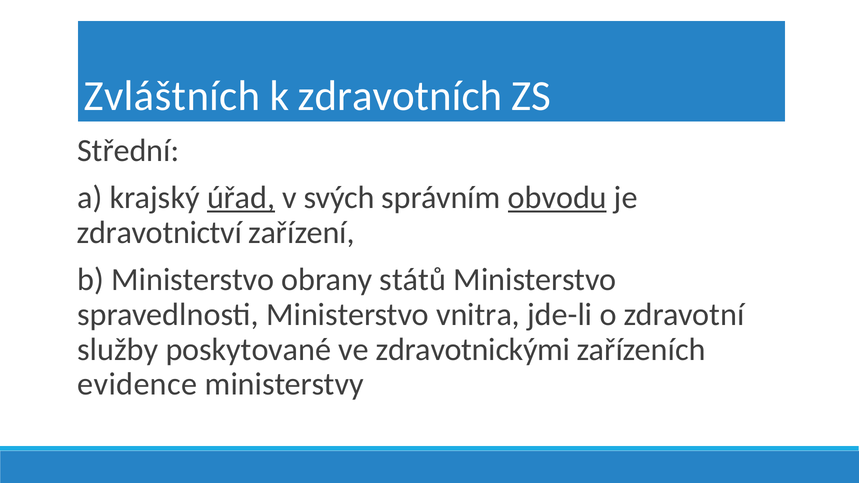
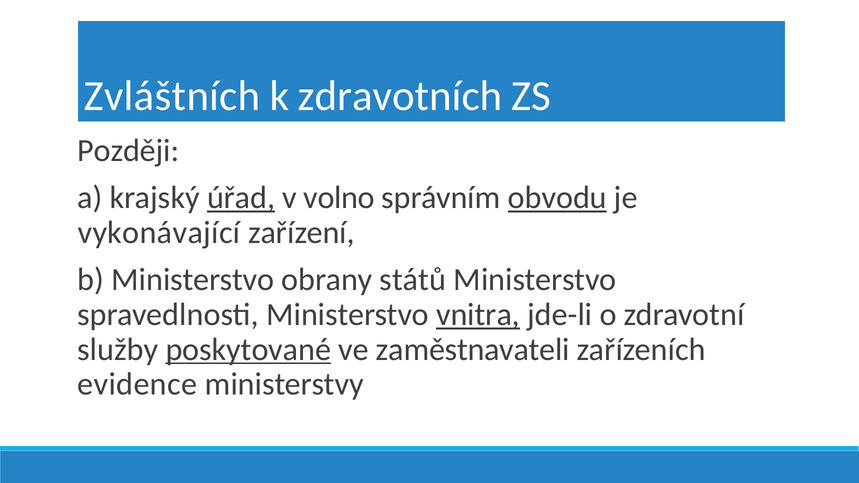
Střední: Střední -> Později
svých: svých -> volno
zdravotnictví: zdravotnictví -> vykonávající
vnitra underline: none -> present
poskytované underline: none -> present
zdravotnickými: zdravotnickými -> zaměstnavateli
